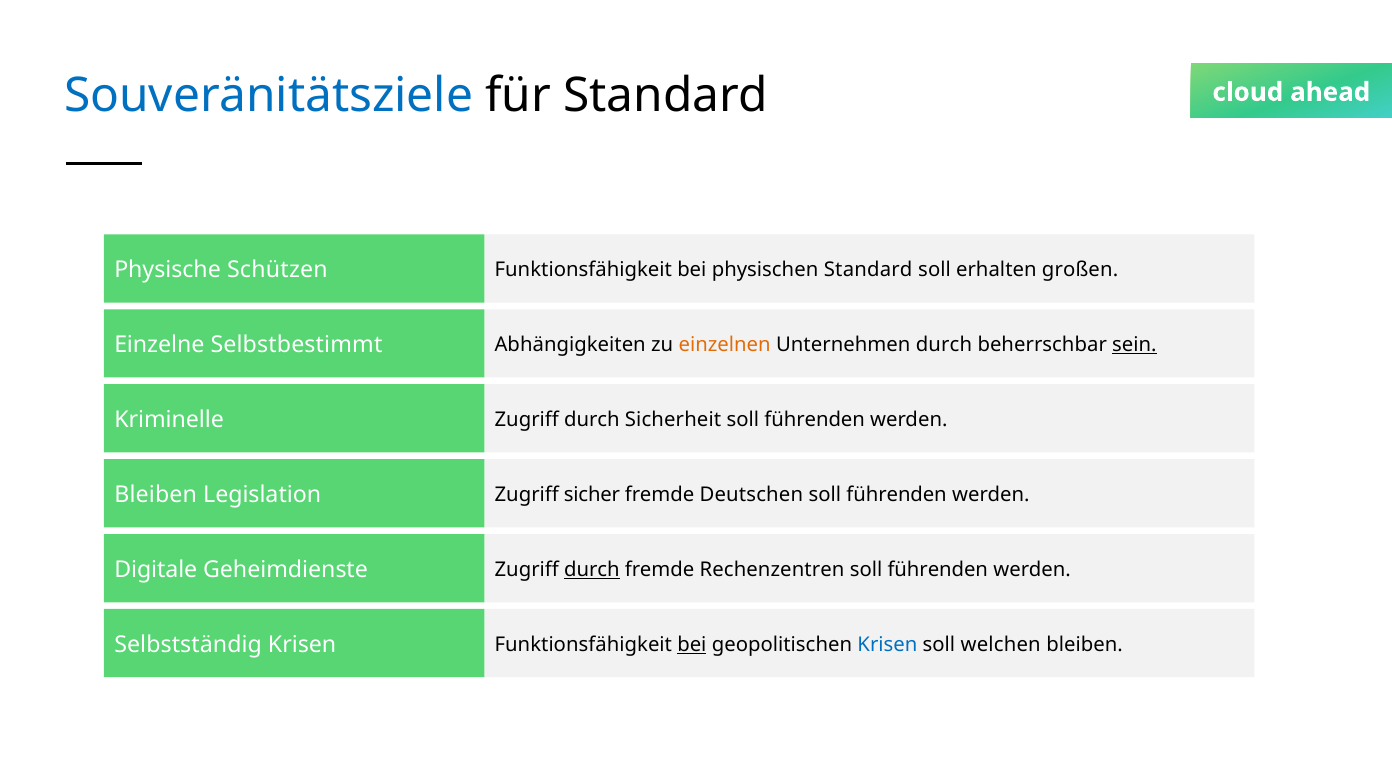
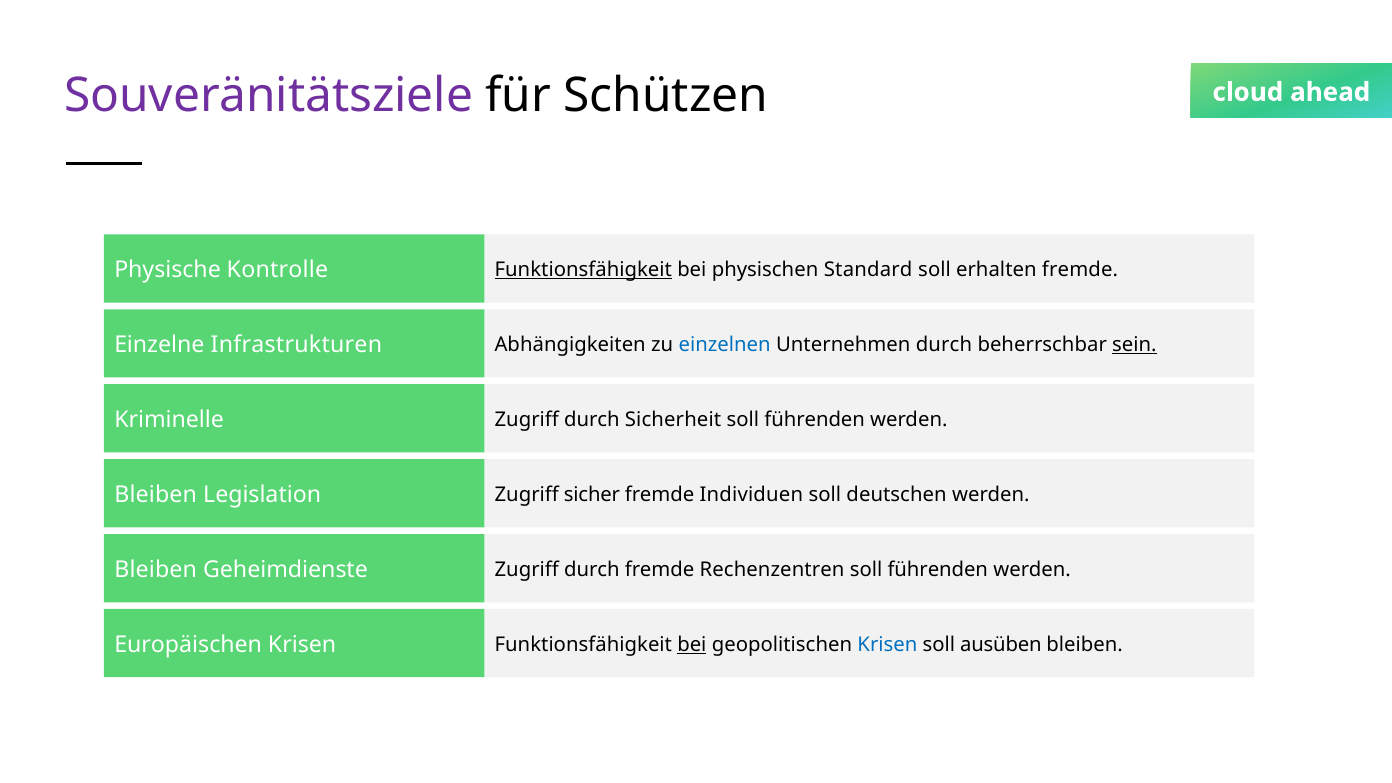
Souveränitätsziele colour: blue -> purple
für Standard: Standard -> Schützen
Schützen: Schützen -> Kontrolle
Funktionsfähigkeit at (583, 270) underline: none -> present
erhalten großen: großen -> fremde
Selbstbestimmt: Selbstbestimmt -> Infrastrukturen
einzelnen colour: orange -> blue
Deutschen: Deutschen -> Individuen
führenden at (897, 495): führenden -> deutschen
Digitale at (156, 570): Digitale -> Bleiben
durch at (592, 570) underline: present -> none
Selbstständig: Selbstständig -> Europäischen
welchen: welchen -> ausüben
